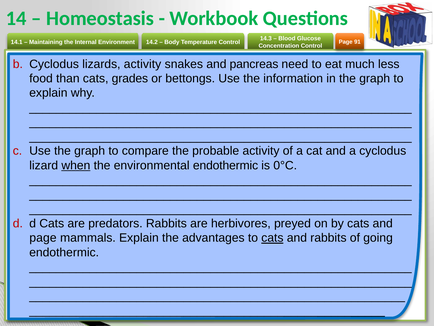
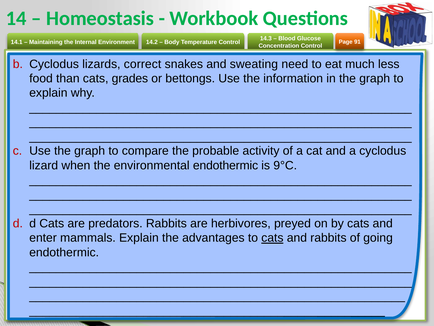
lizards activity: activity -> correct
pancreas: pancreas -> sweating
when underline: present -> none
0°C: 0°C -> 9°C
page at (43, 238): page -> enter
